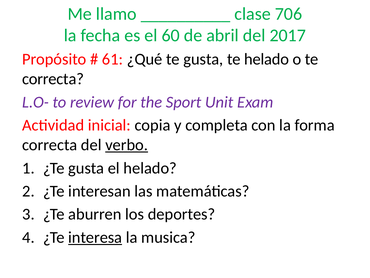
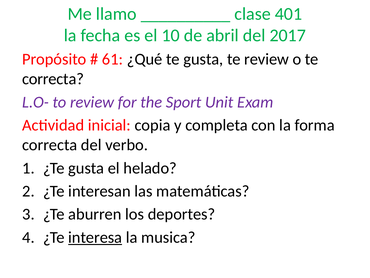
706: 706 -> 401
60: 60 -> 10
te helado: helado -> review
verbo underline: present -> none
